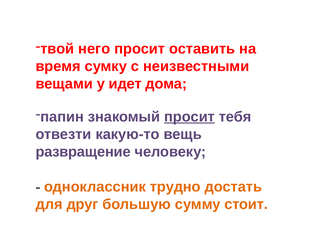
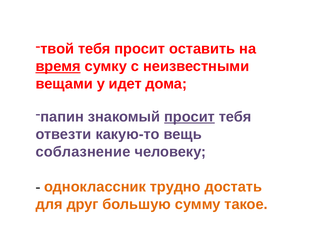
твой него: него -> тебя
время underline: none -> present
развращение: развращение -> соблазнение
стоит: стоит -> такое
